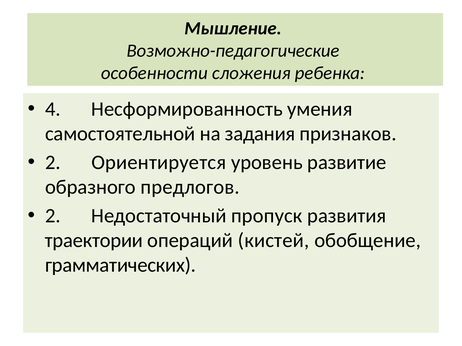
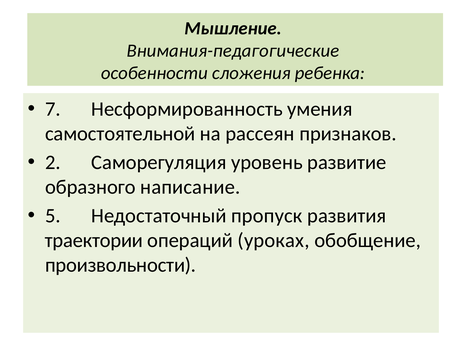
Возможно-педагогические: Возможно-педагогические -> Внимания-педагогические
4: 4 -> 7
задания: задания -> рассеян
Ориентируется: Ориентируется -> Саморегуляция
предлогов: предлогов -> написание
2 at (53, 216): 2 -> 5
кистей: кистей -> уроках
грамматических: грамматических -> произвольности
